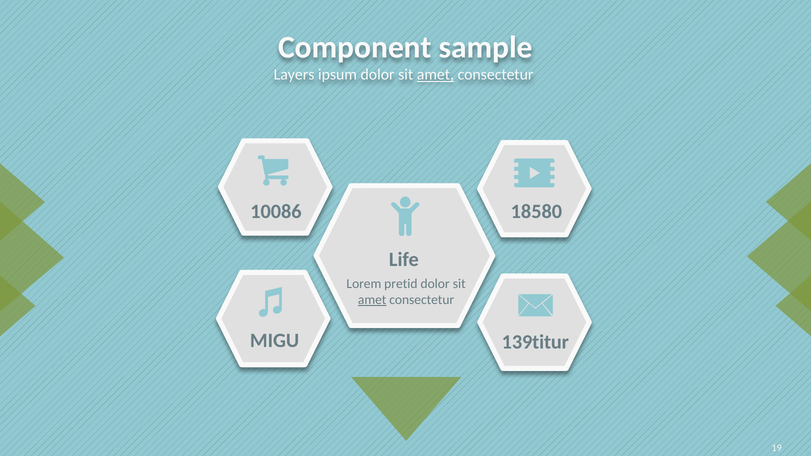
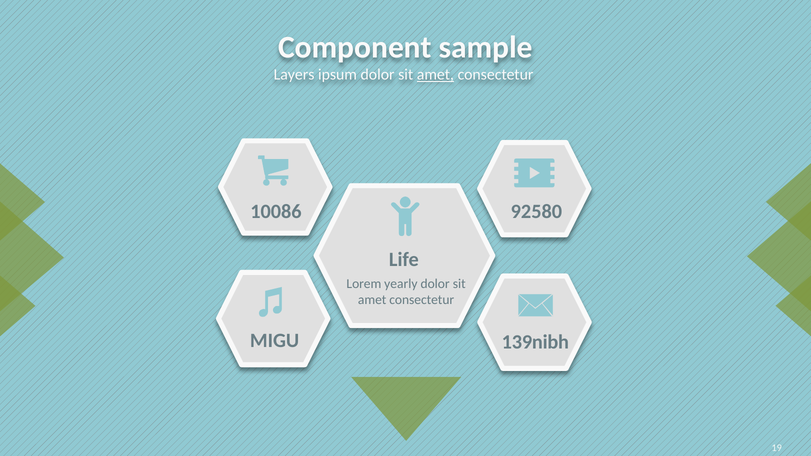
18580: 18580 -> 92580
pretid: pretid -> yearly
amet at (372, 300) underline: present -> none
139titur: 139titur -> 139nibh
